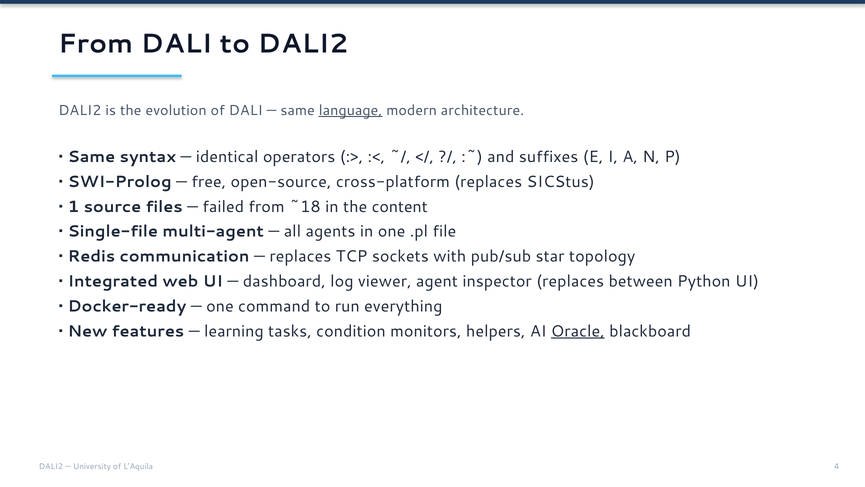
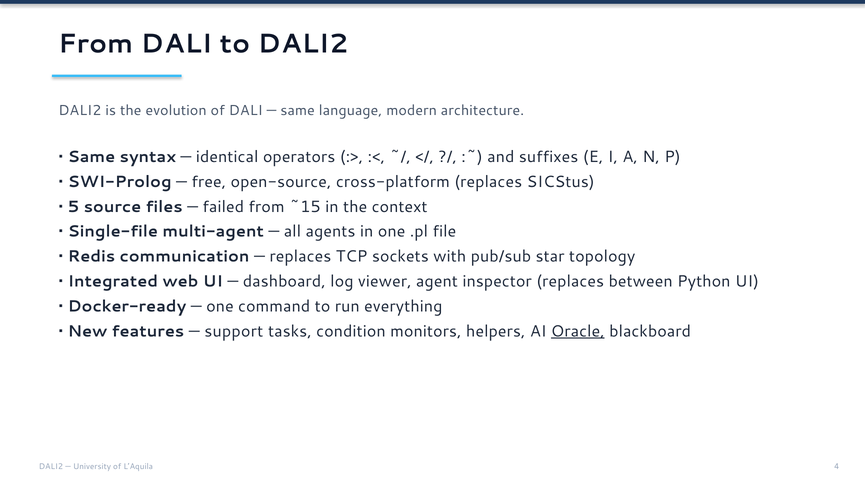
language underline: present -> none
1: 1 -> 5
~18: ~18 -> ~15
content: content -> context
learning: learning -> support
